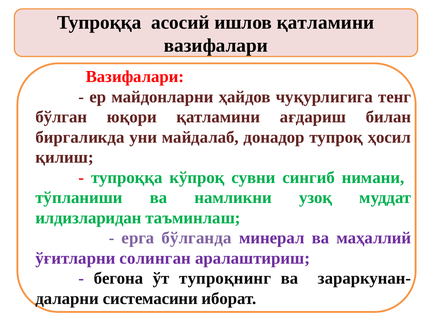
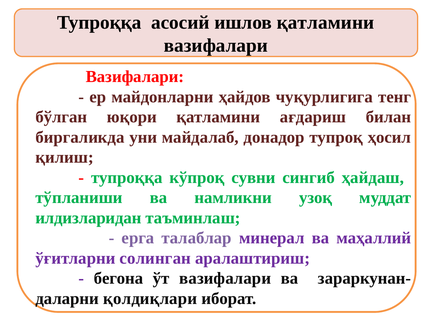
нимани: нимани -> ҳайдаш
бўлганда: бўлганда -> талаблар
ўт тупроқнинг: тупроқнинг -> вазифалари
системасини: системасини -> қолдиқлари
